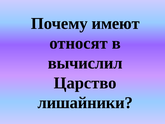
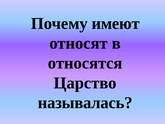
вычислил: вычислил -> относятся
лишайники: лишайники -> называлась
